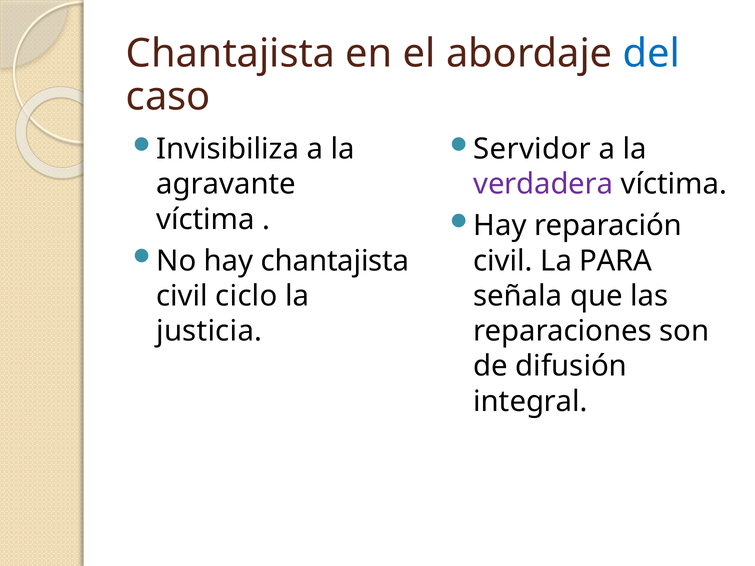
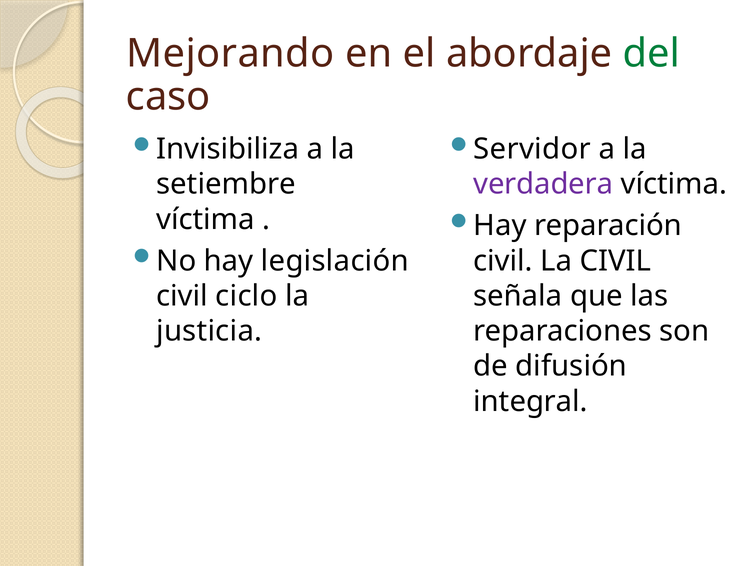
Chantajista at (231, 53): Chantajista -> Mejorando
del colour: blue -> green
agravante: agravante -> setiembre
hay chantajista: chantajista -> legislación
La PARA: PARA -> CIVIL
